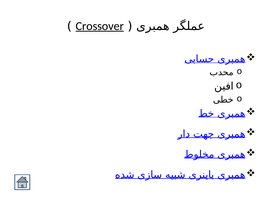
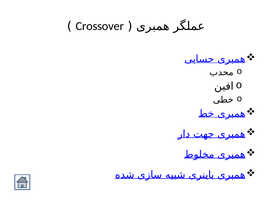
Crossover underline: present -> none
